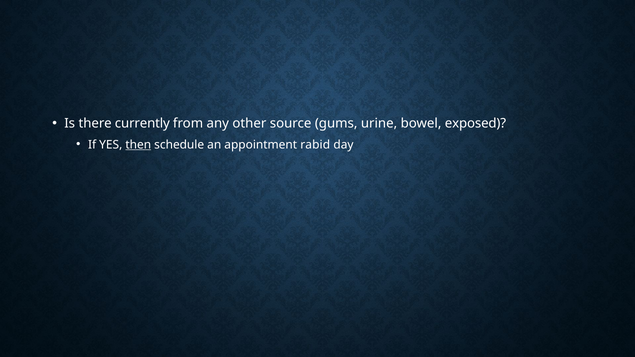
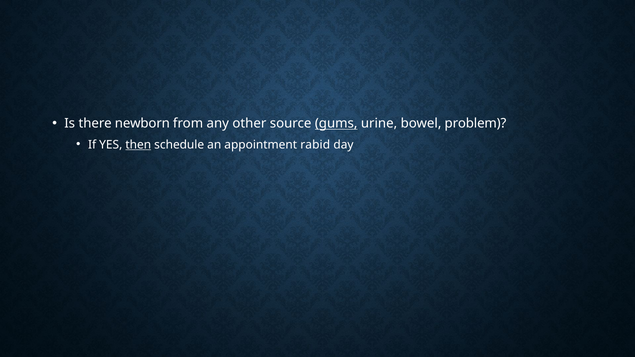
currently: currently -> newborn
gums underline: none -> present
exposed: exposed -> problem
